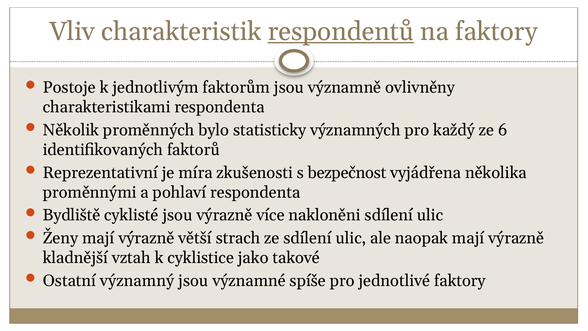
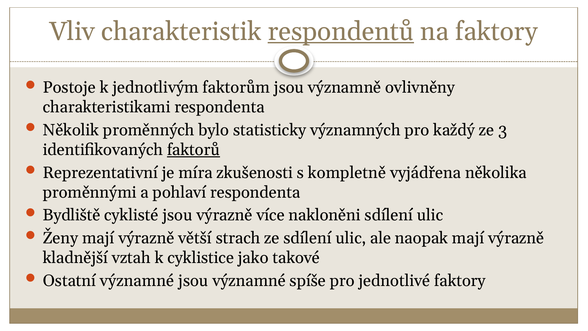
6: 6 -> 3
faktorů underline: none -> present
bezpečnost: bezpečnost -> kompletně
Ostatní významný: významný -> významné
